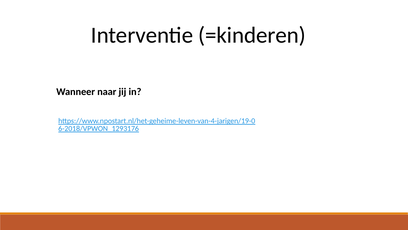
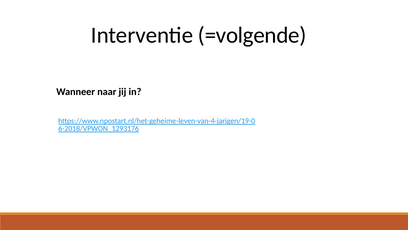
=kinderen: =kinderen -> =volgende
